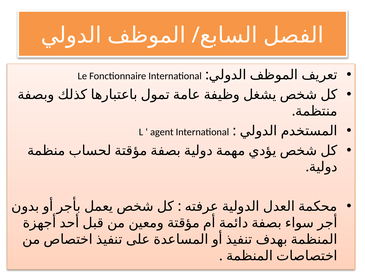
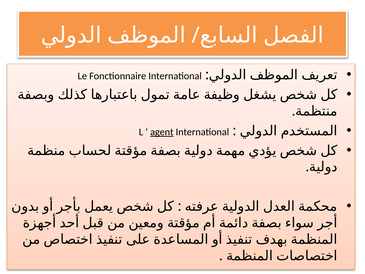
agent underline: none -> present
